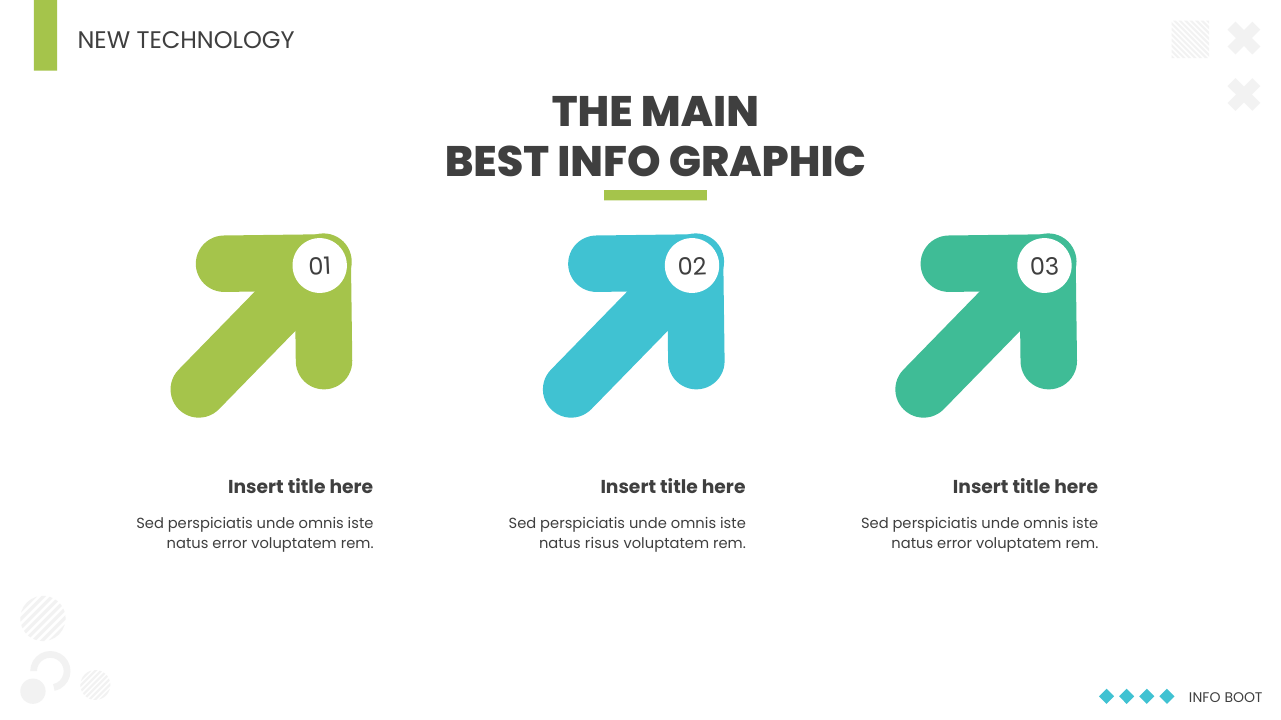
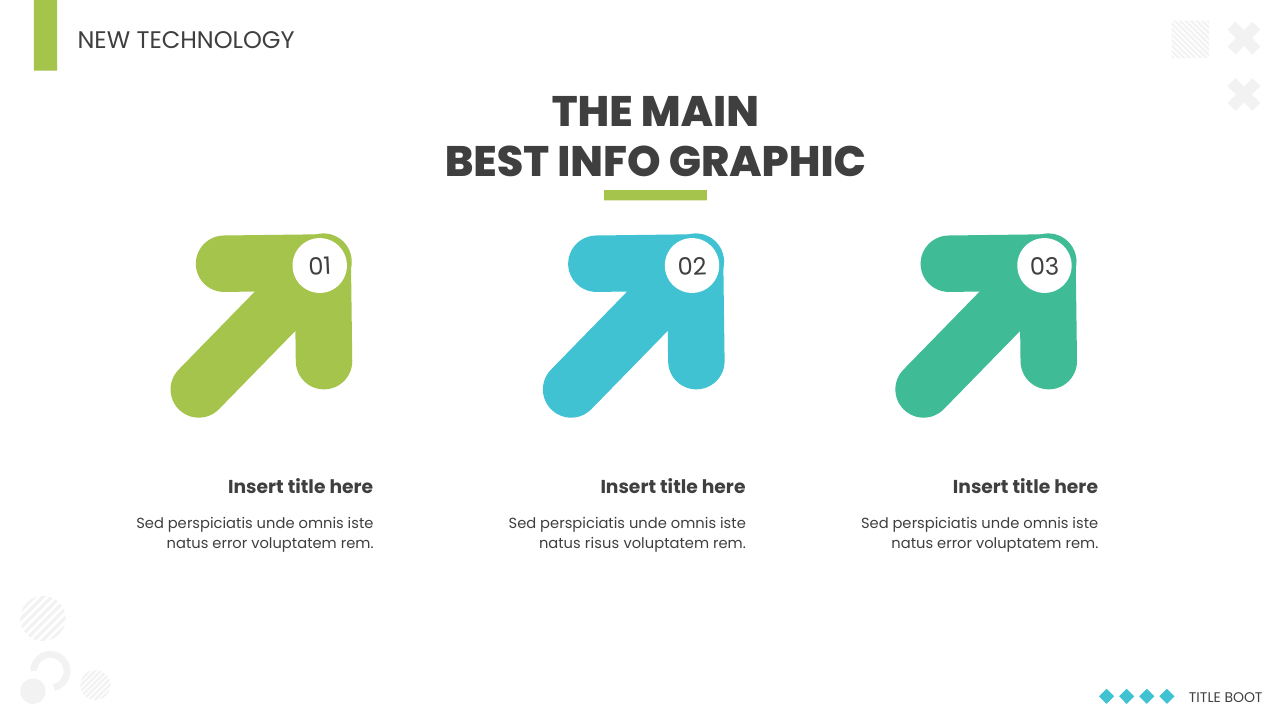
INFO at (1205, 698): INFO -> TITLE
